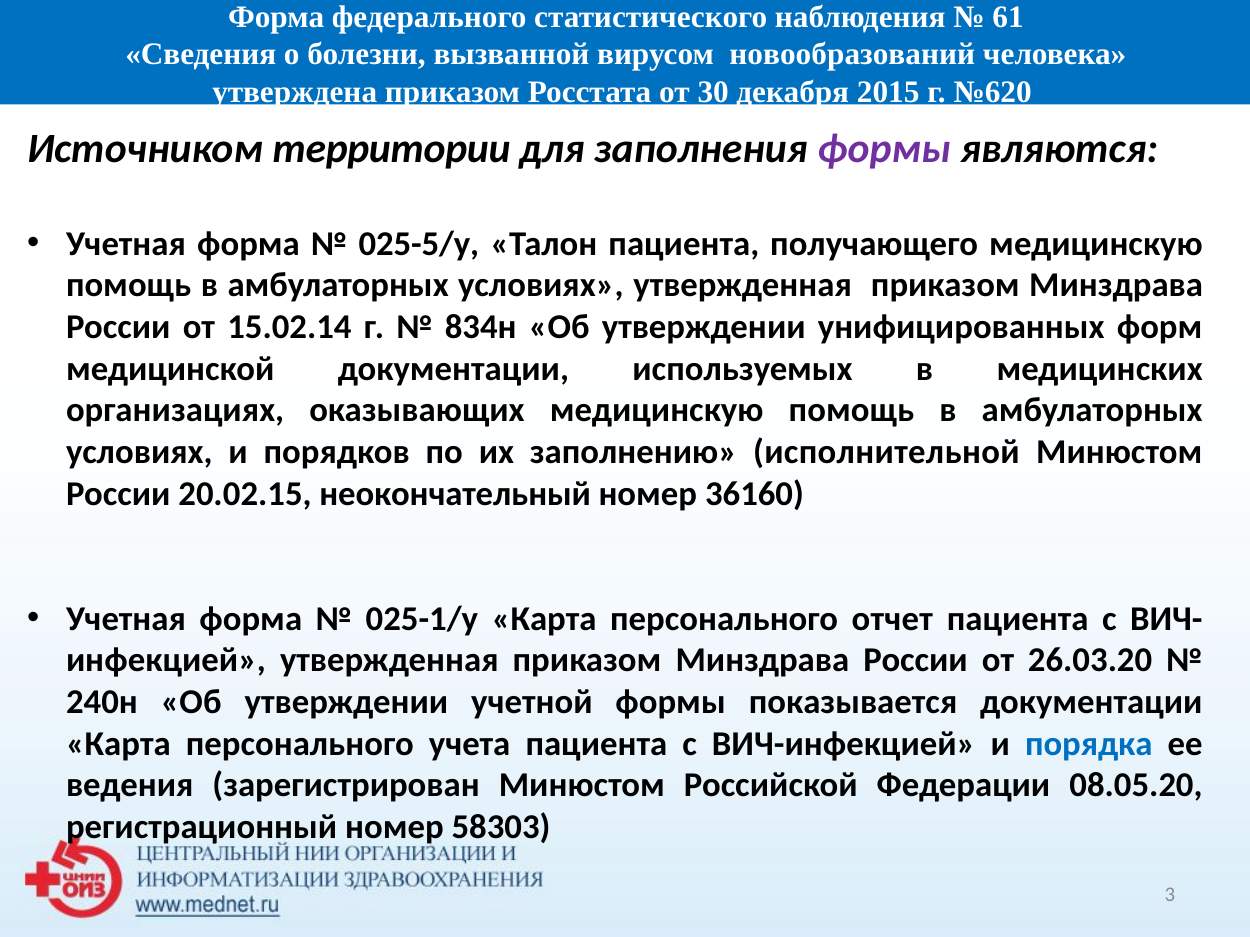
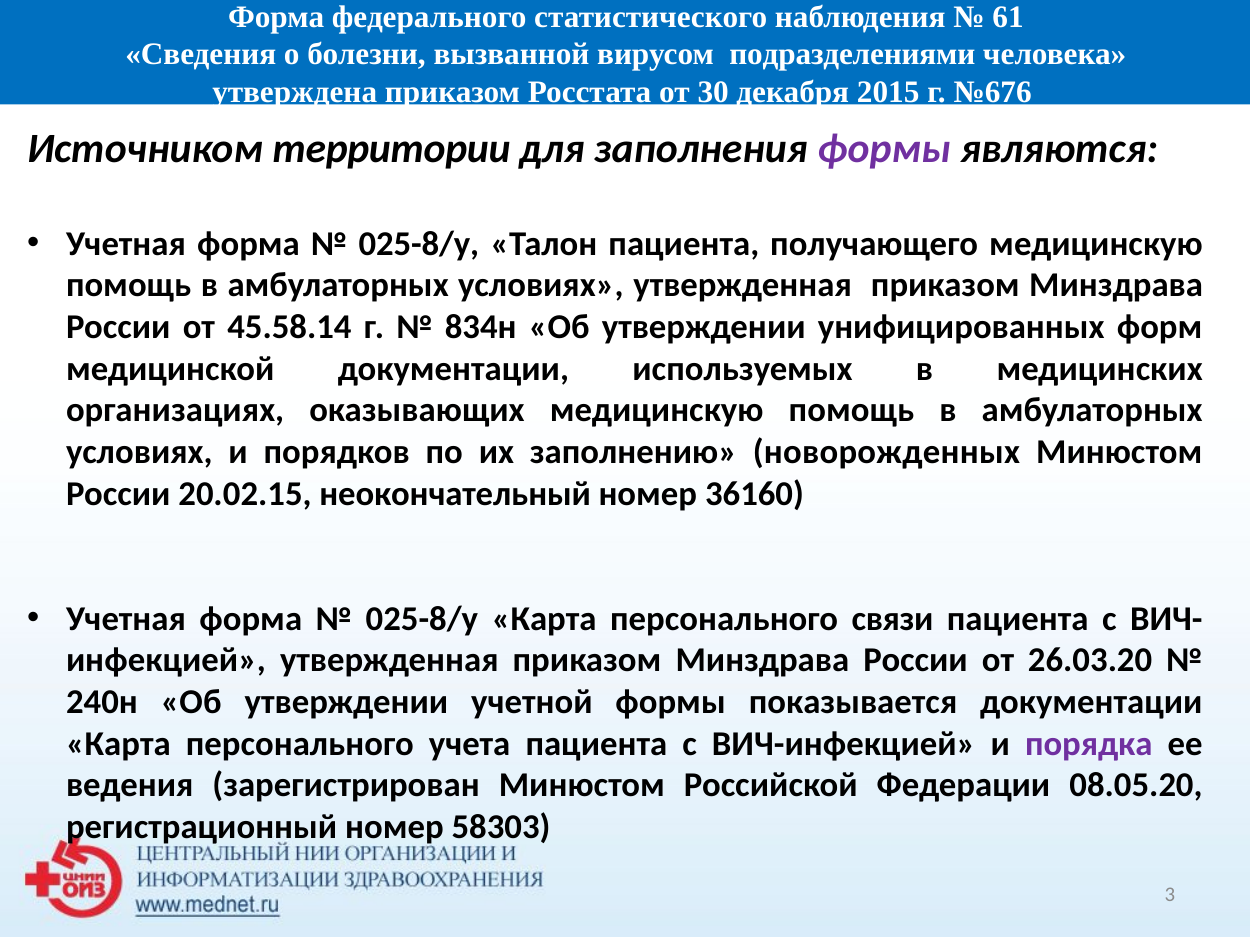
новообразований: новообразований -> подразделениями
№620: №620 -> №676
025-5/у at (419, 244): 025-5/у -> 025-8/у
15.02.14: 15.02.14 -> 45.58.14
исполнительной: исполнительной -> новорожденных
025-1/у at (422, 619): 025-1/у -> 025-8/у
отчет: отчет -> связи
порядка colour: blue -> purple
